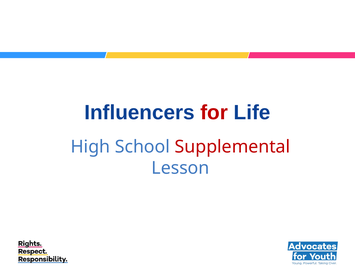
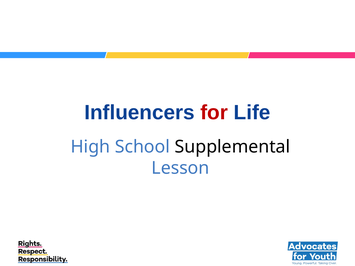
Supplemental colour: red -> black
